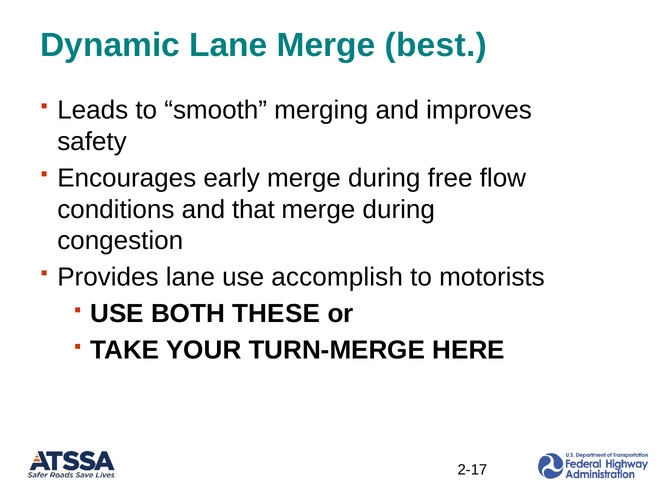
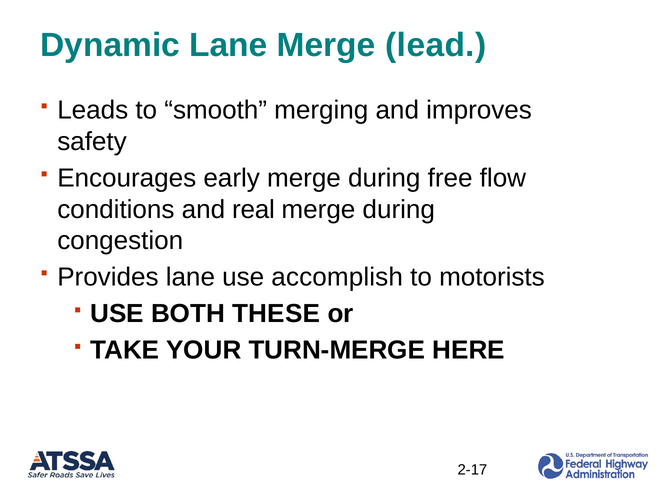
best: best -> lead
that: that -> real
